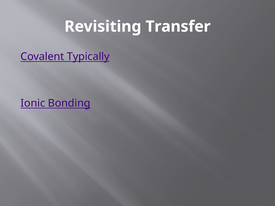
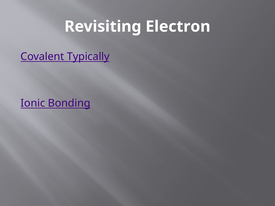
Transfer: Transfer -> Electron
